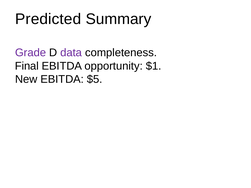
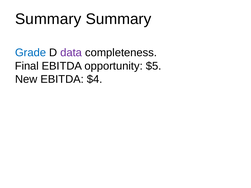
Predicted at (48, 19): Predicted -> Summary
Grade colour: purple -> blue
$1: $1 -> $5
$5: $5 -> $4
